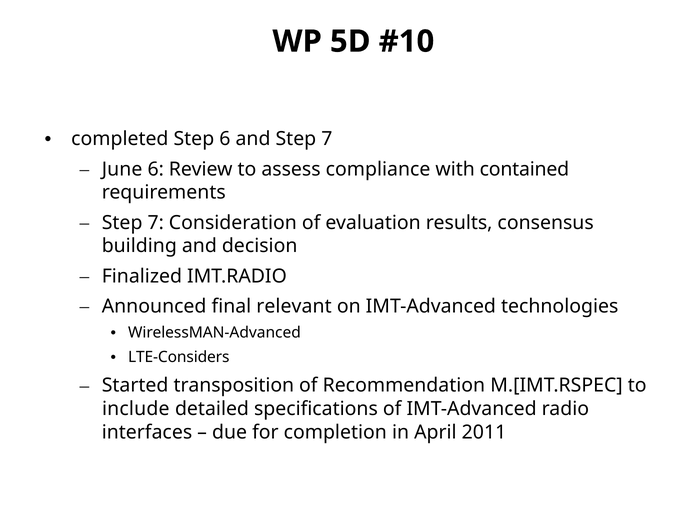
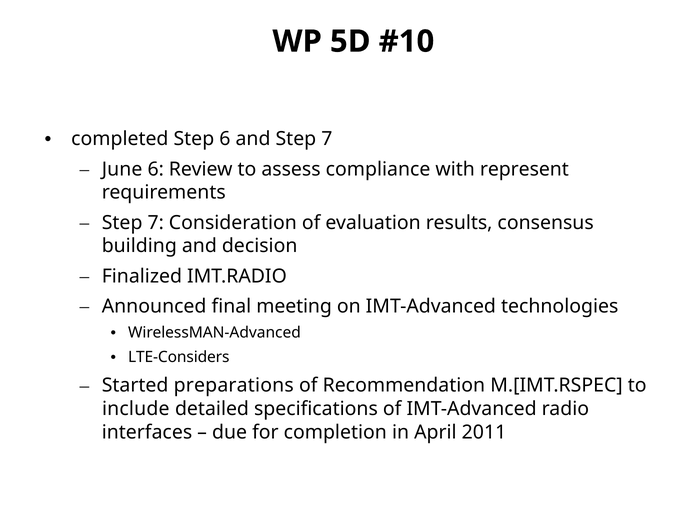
contained: contained -> represent
relevant: relevant -> meeting
transposition: transposition -> preparations
